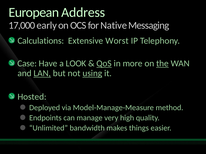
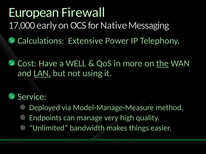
Address: Address -> Firewall
Worst: Worst -> Power
Case: Case -> Cost
LOOK: LOOK -> WELL
QoS underline: present -> none
using underline: present -> none
Hosted: Hosted -> Service
